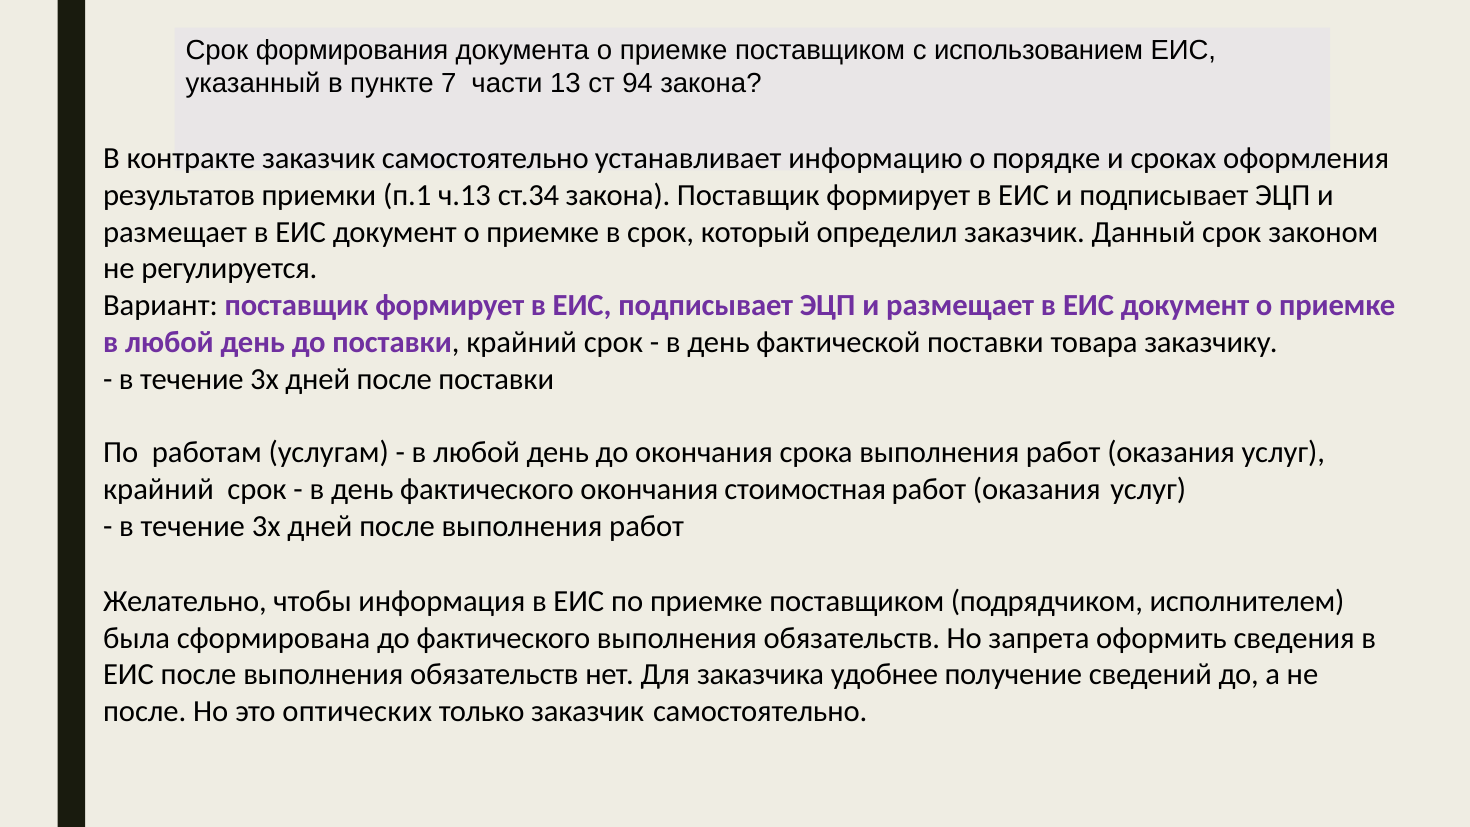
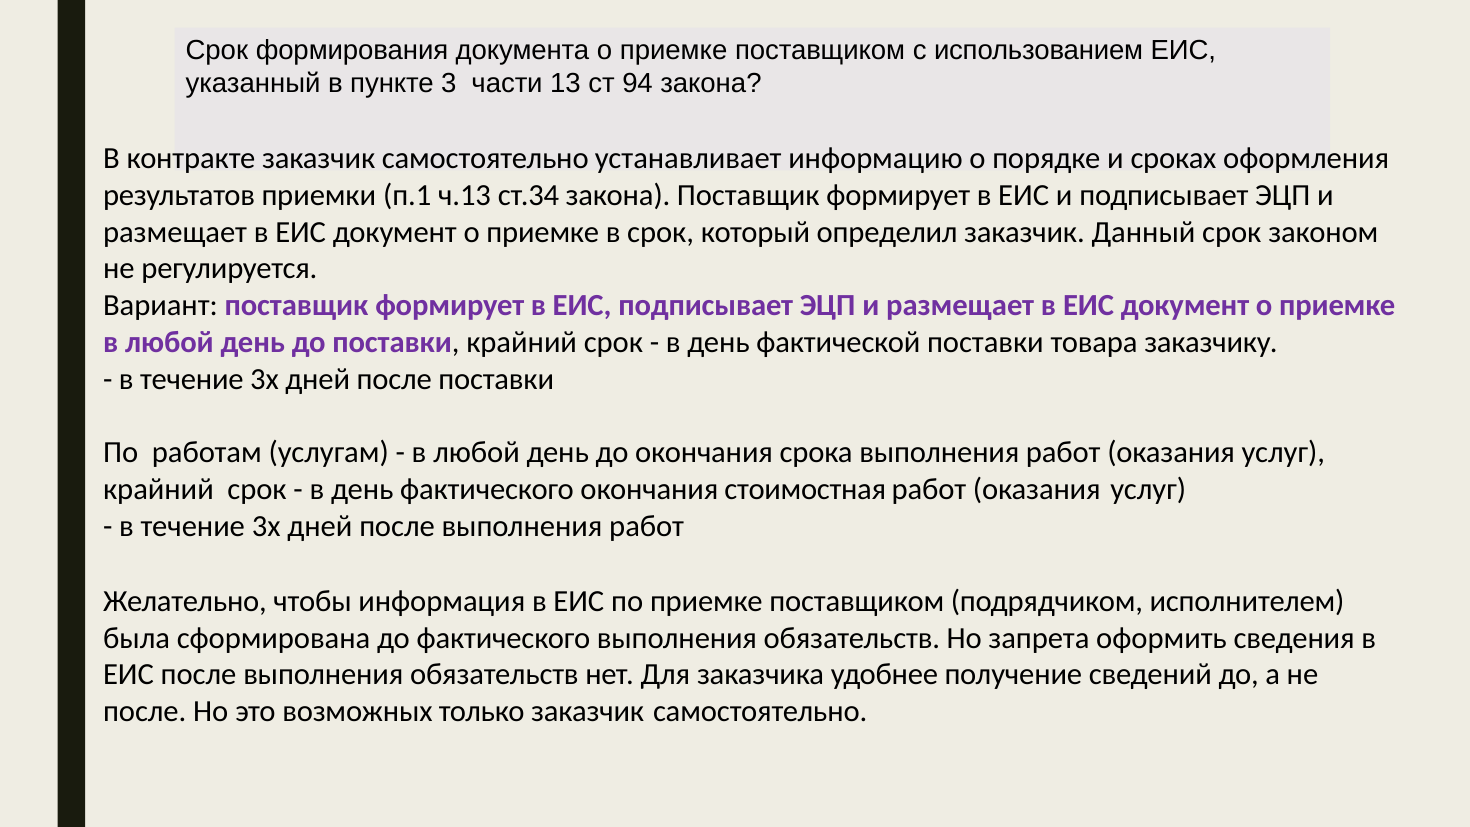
7: 7 -> 3
оптических: оптических -> возможных
